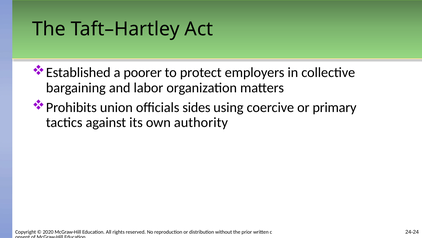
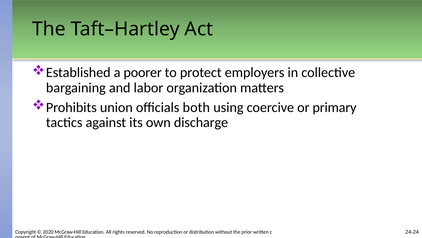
sides: sides -> both
authority: authority -> discharge
